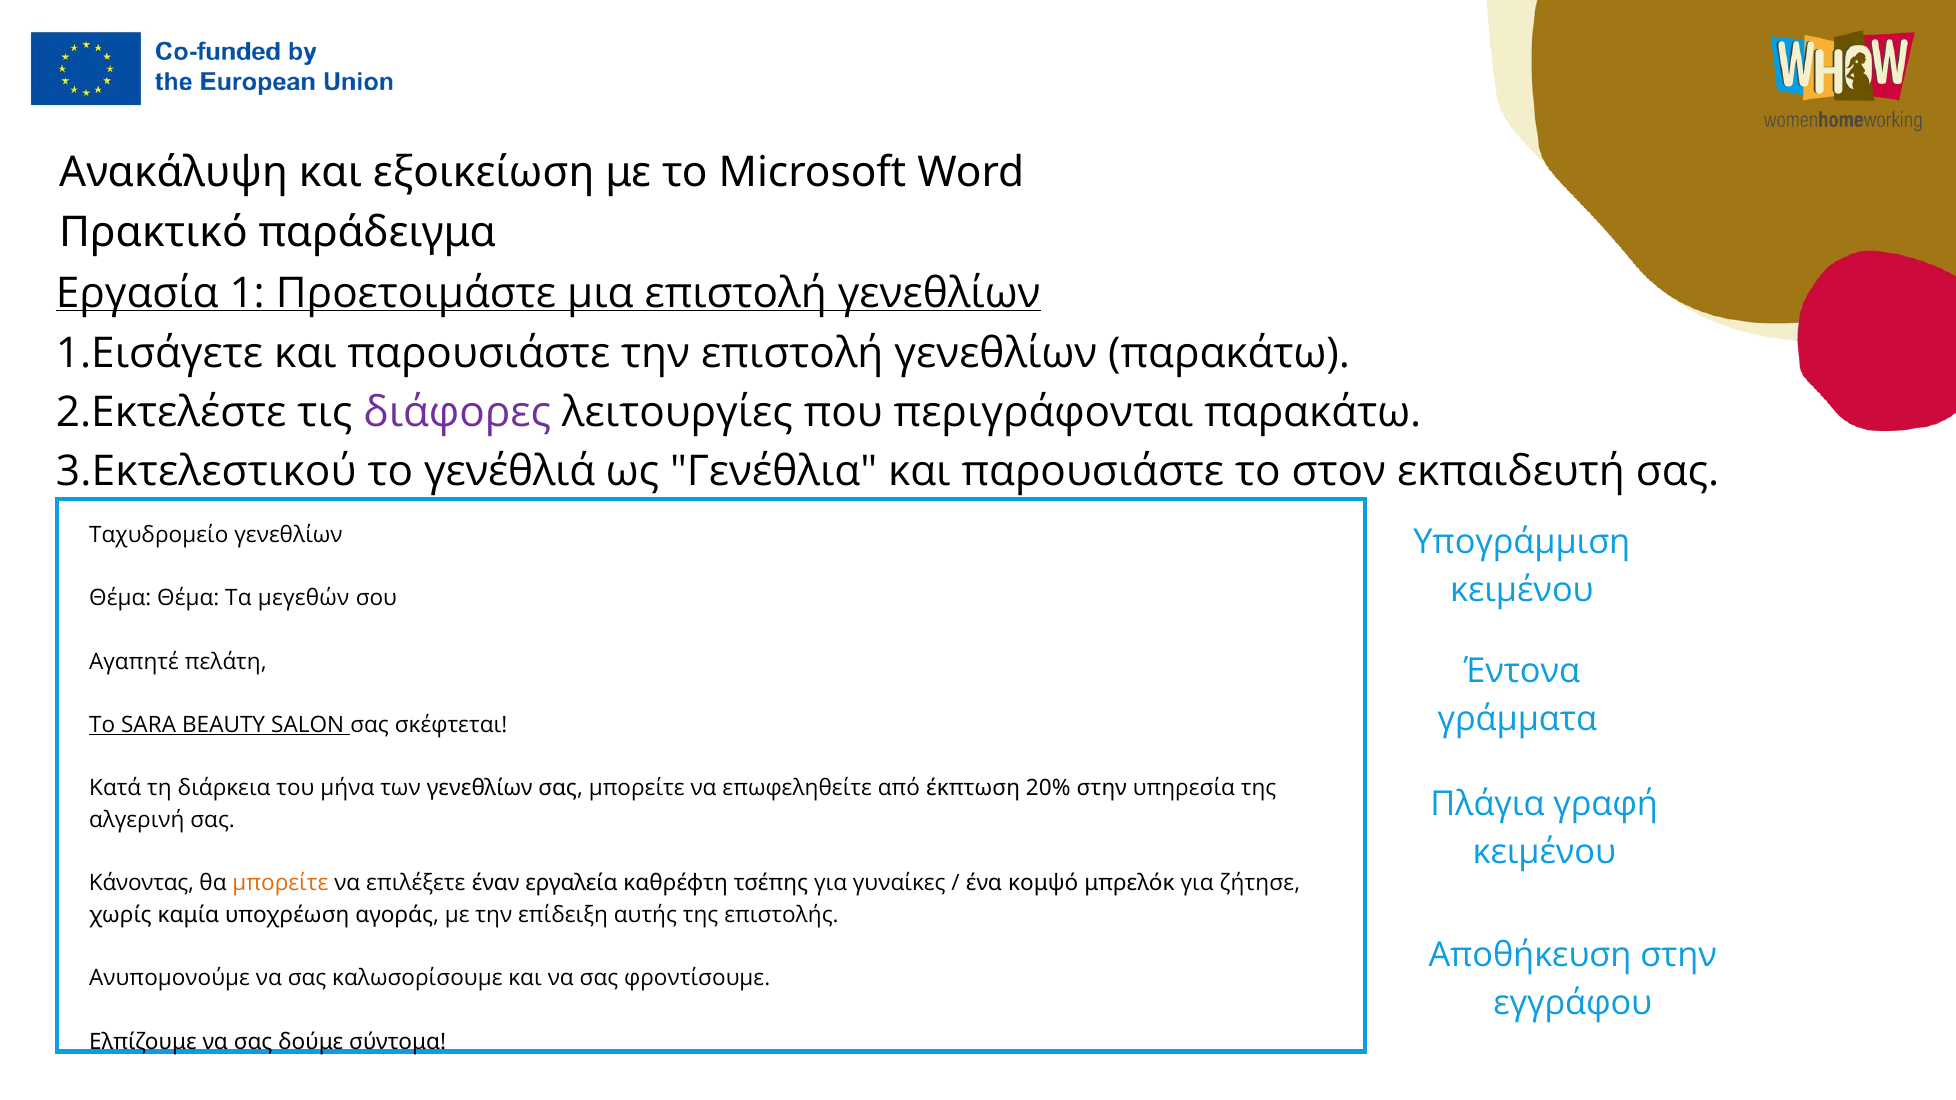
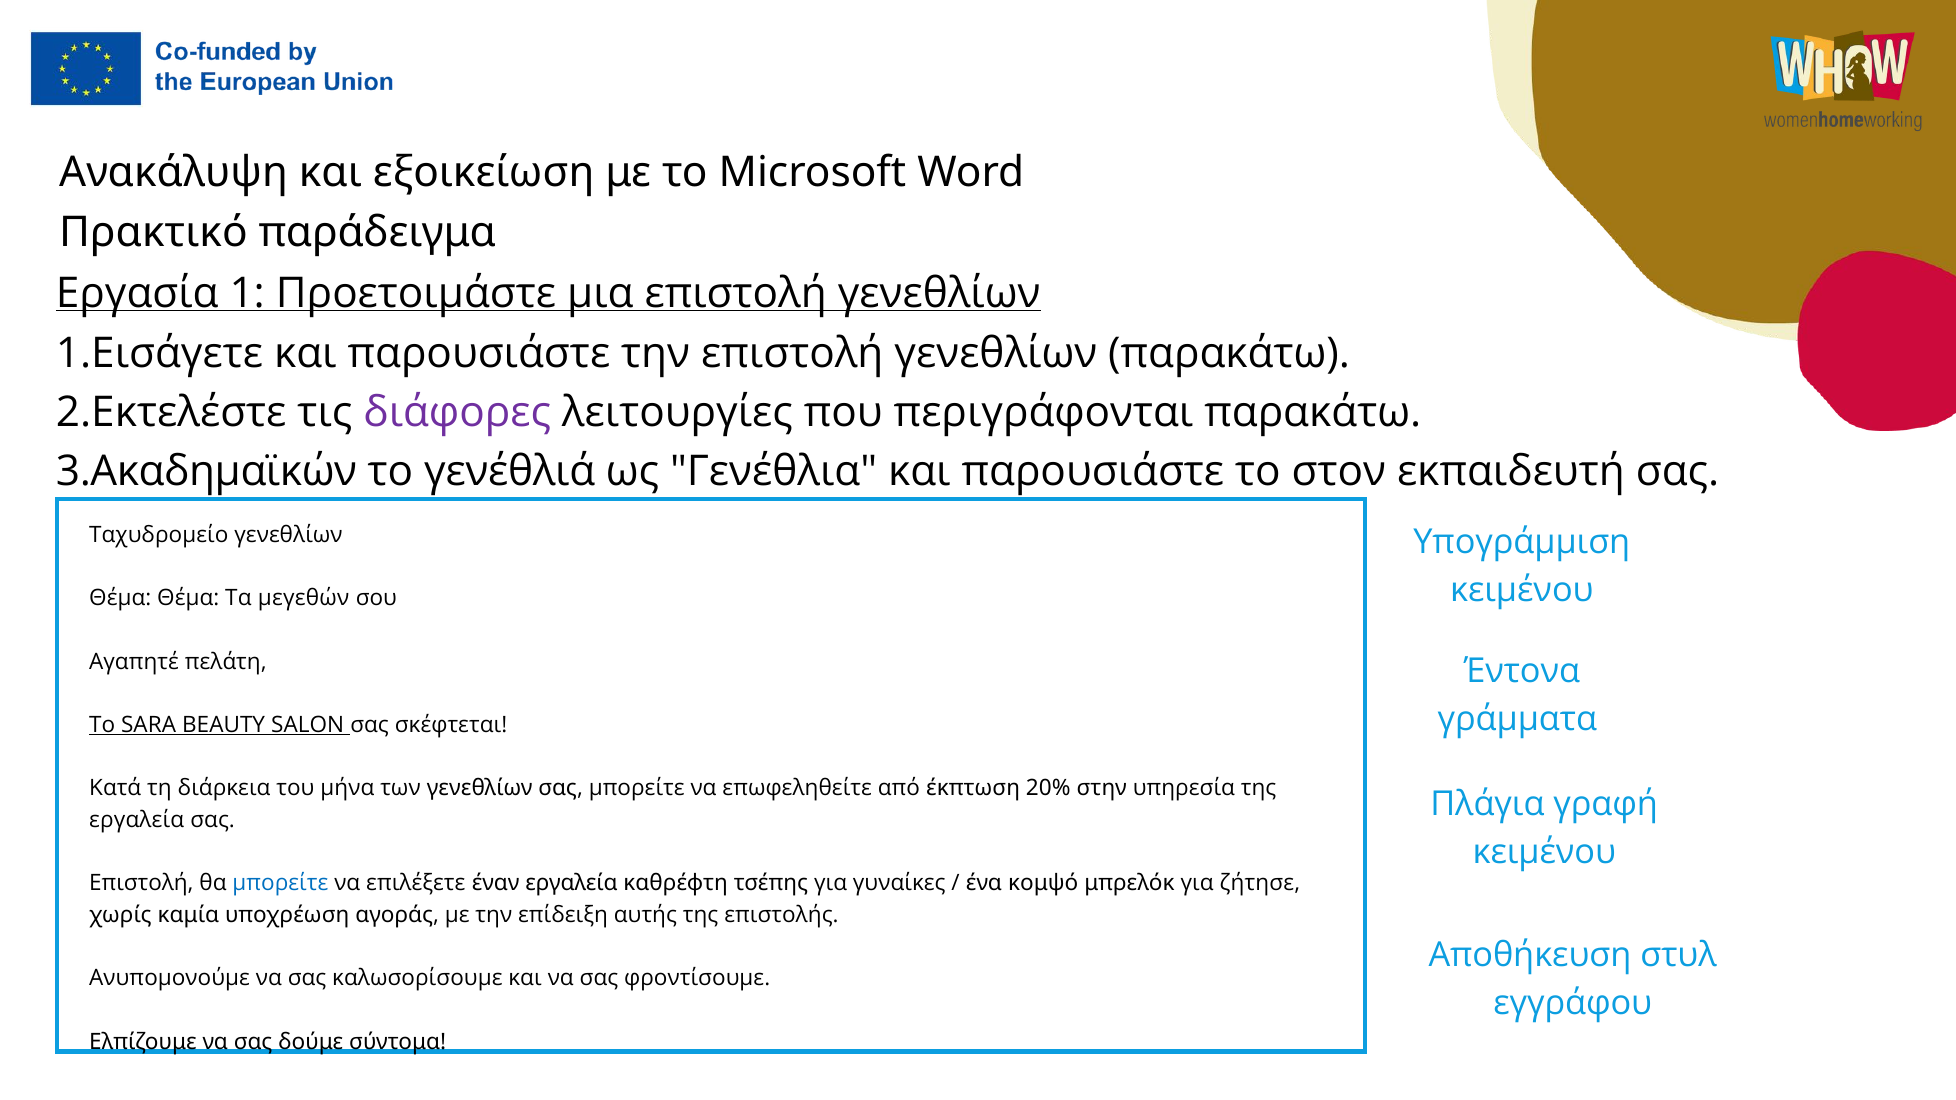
3.Εκτελεστικού: 3.Εκτελεστικού -> 3.Ακαδημαϊκών
αλγερινή at (137, 820): αλγερινή -> εργαλεία
Κάνοντας at (141, 884): Κάνοντας -> Επιστολή
μπορείτε at (280, 884) colour: orange -> blue
Αποθήκευση στην: στην -> στυλ
